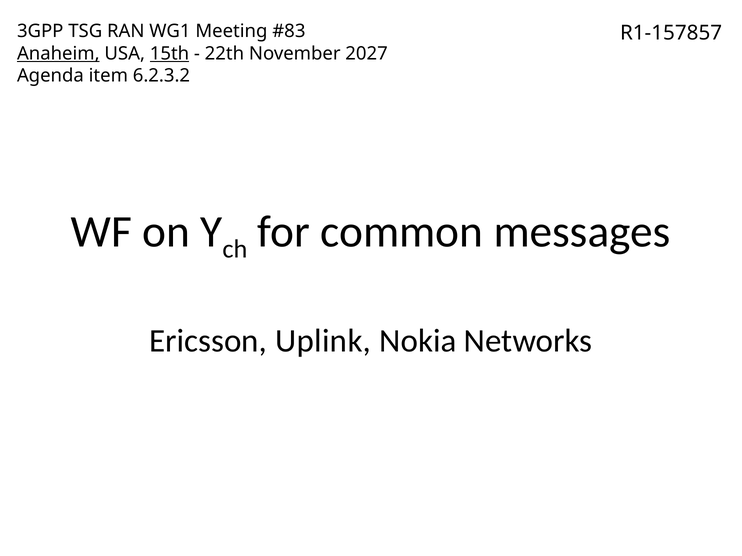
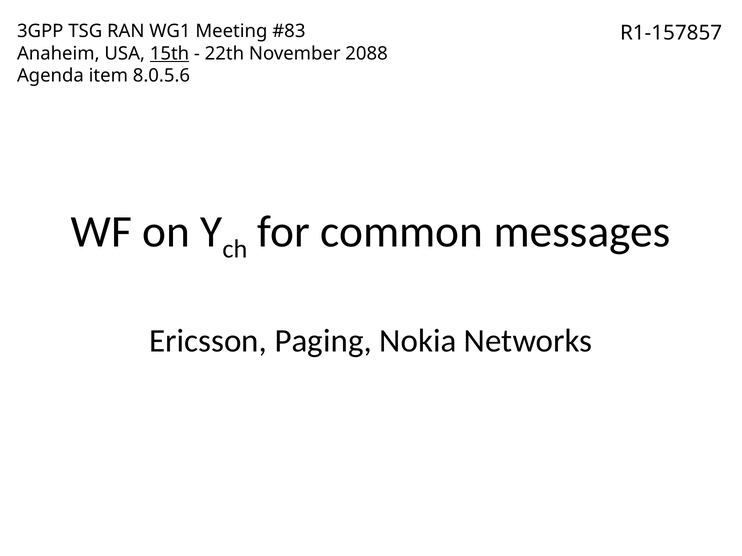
Anaheim underline: present -> none
2027: 2027 -> 2088
6.2.3.2: 6.2.3.2 -> 8.0.5.6
Uplink: Uplink -> Paging
